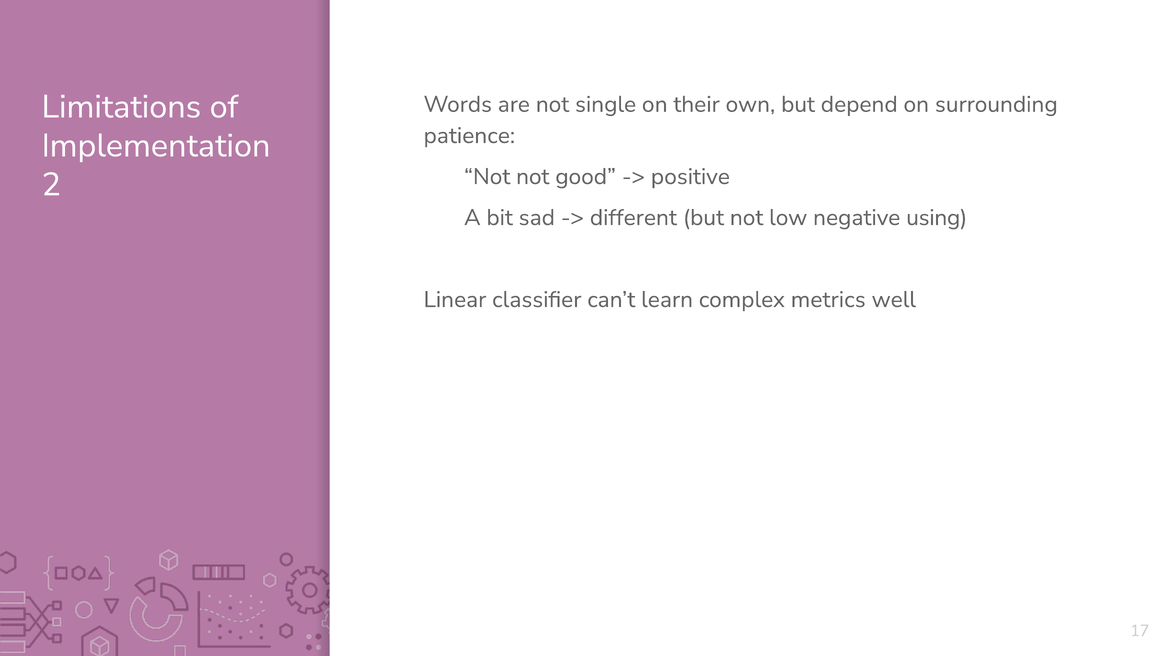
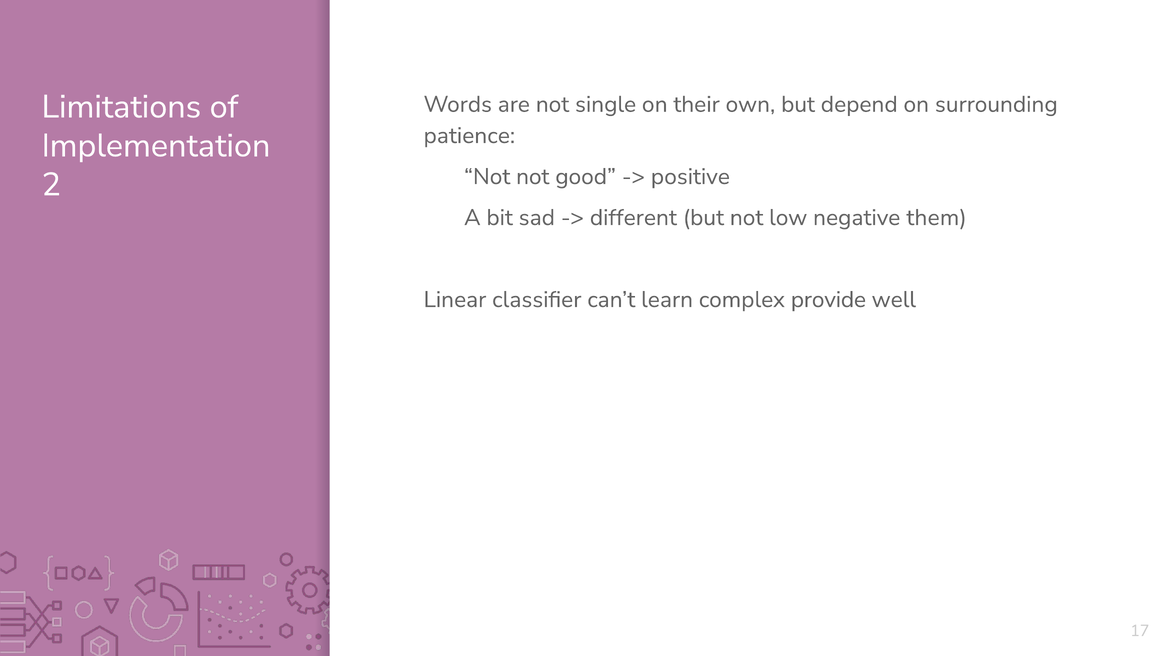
using: using -> them
metrics: metrics -> provide
